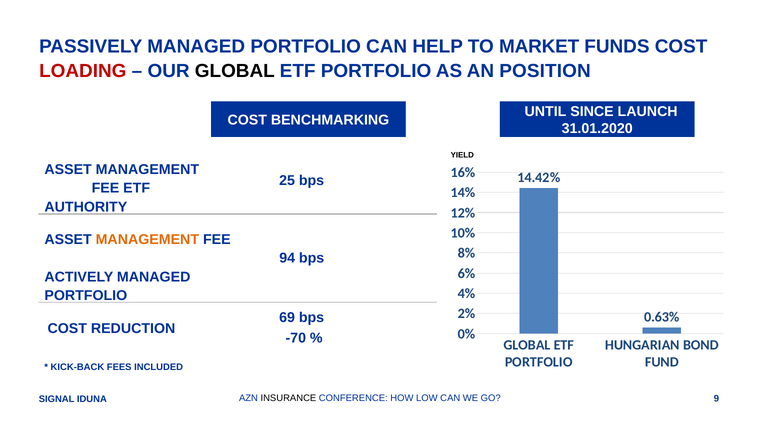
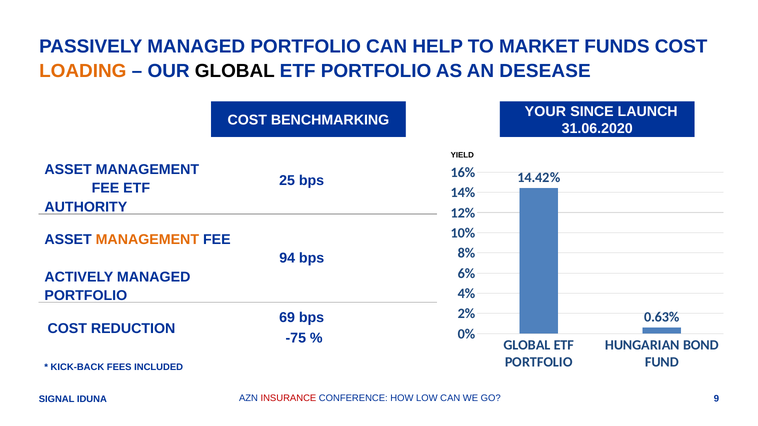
LOADING colour: red -> orange
POSITION: POSITION -> DESEASE
UNTIL: UNTIL -> YOUR
31.01.2020: 31.01.2020 -> 31.06.2020
-70: -70 -> -75
INSURANCE colour: black -> red
